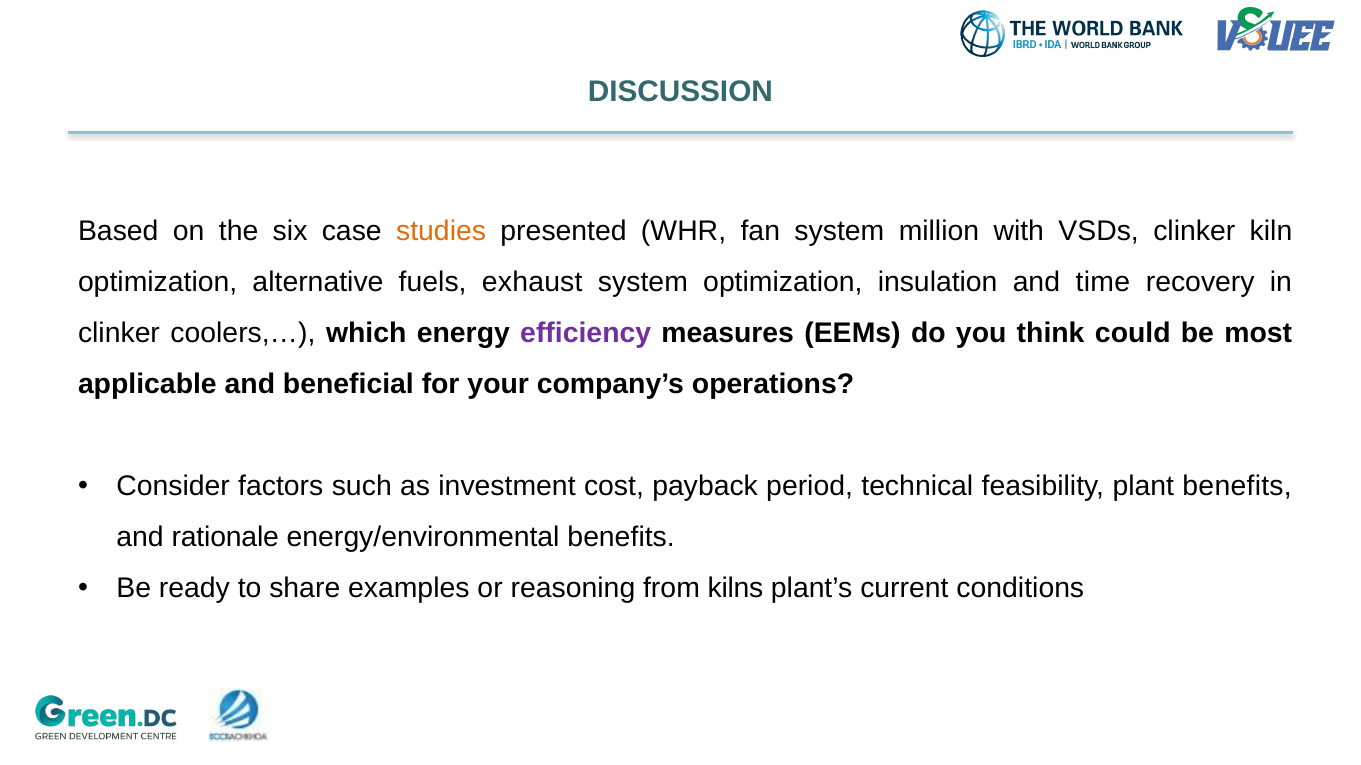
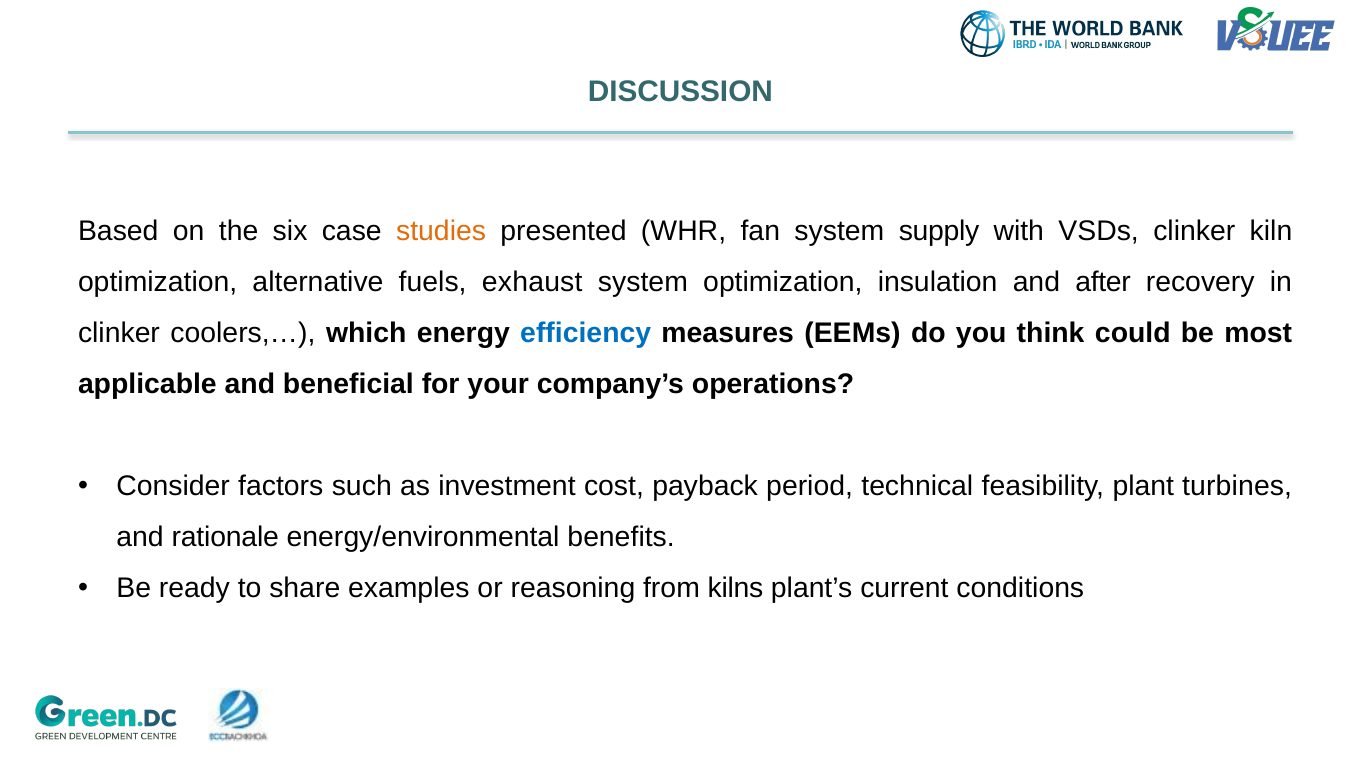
million: million -> supply
time: time -> after
efficiency colour: purple -> blue
plant benefits: benefits -> turbines
